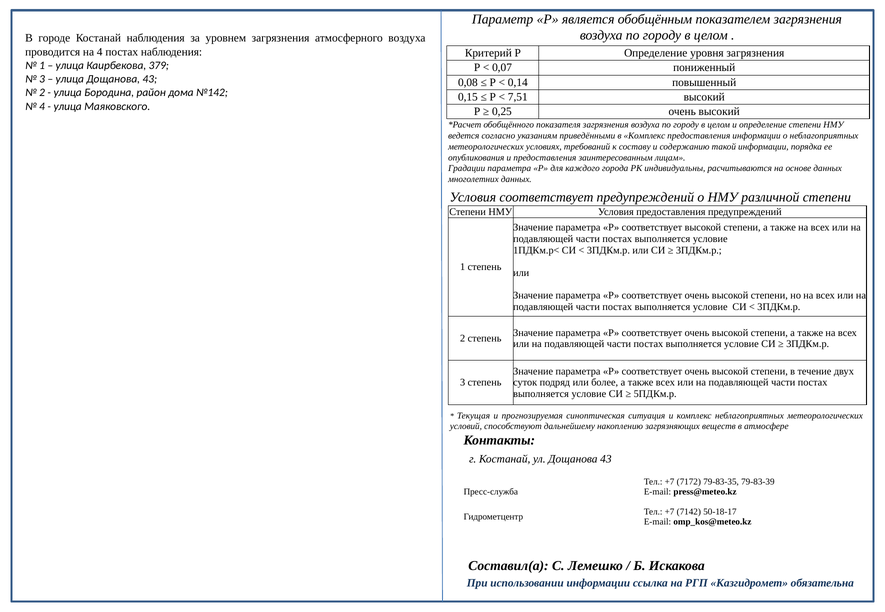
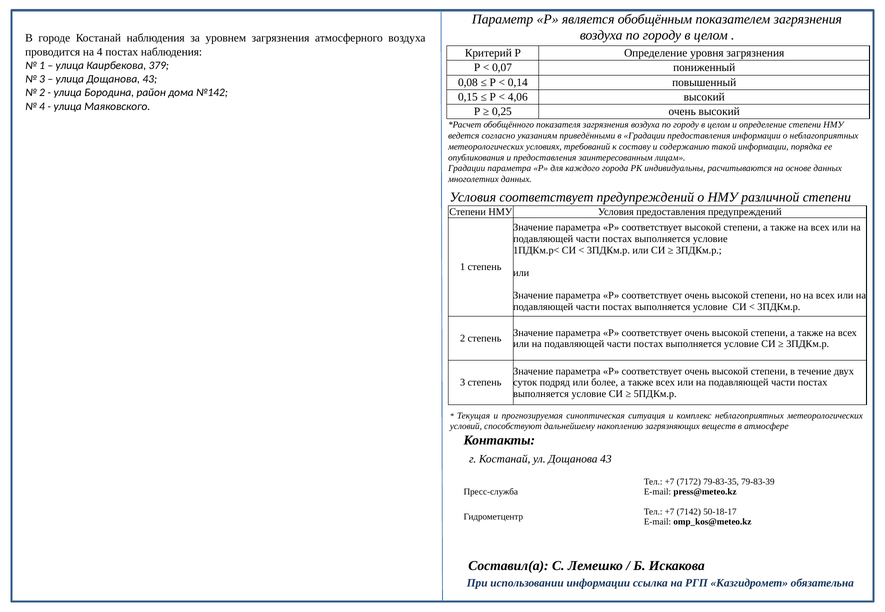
7,51: 7,51 -> 4,06
в Комплекс: Комплекс -> Градации
